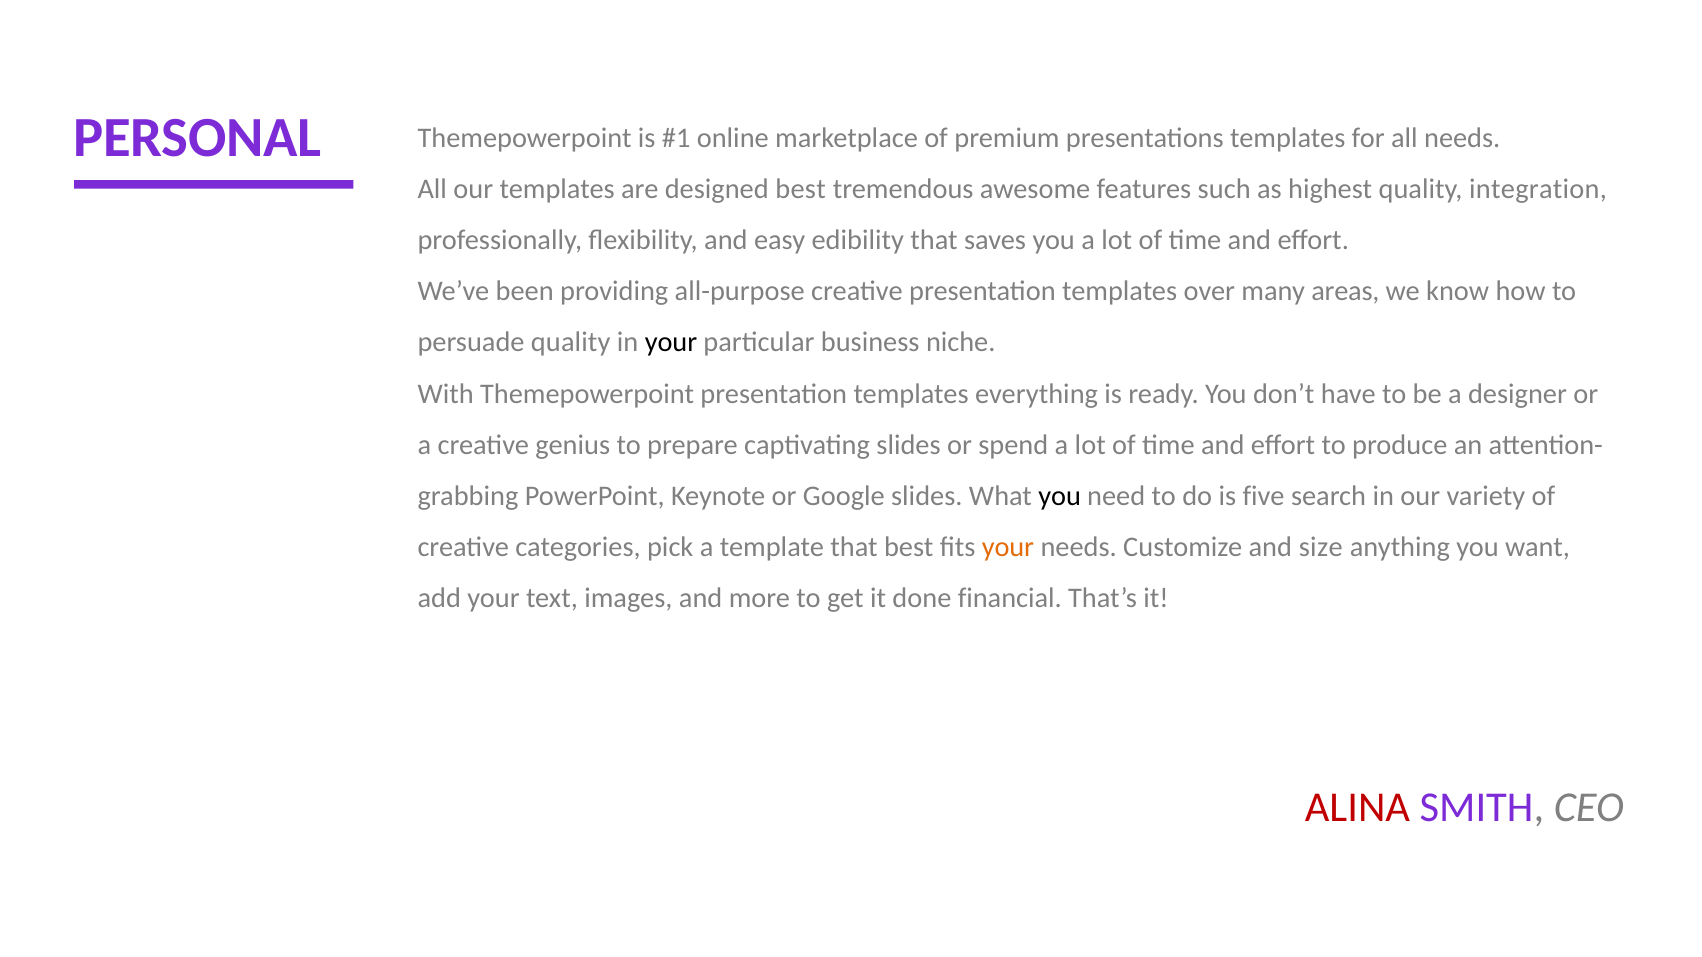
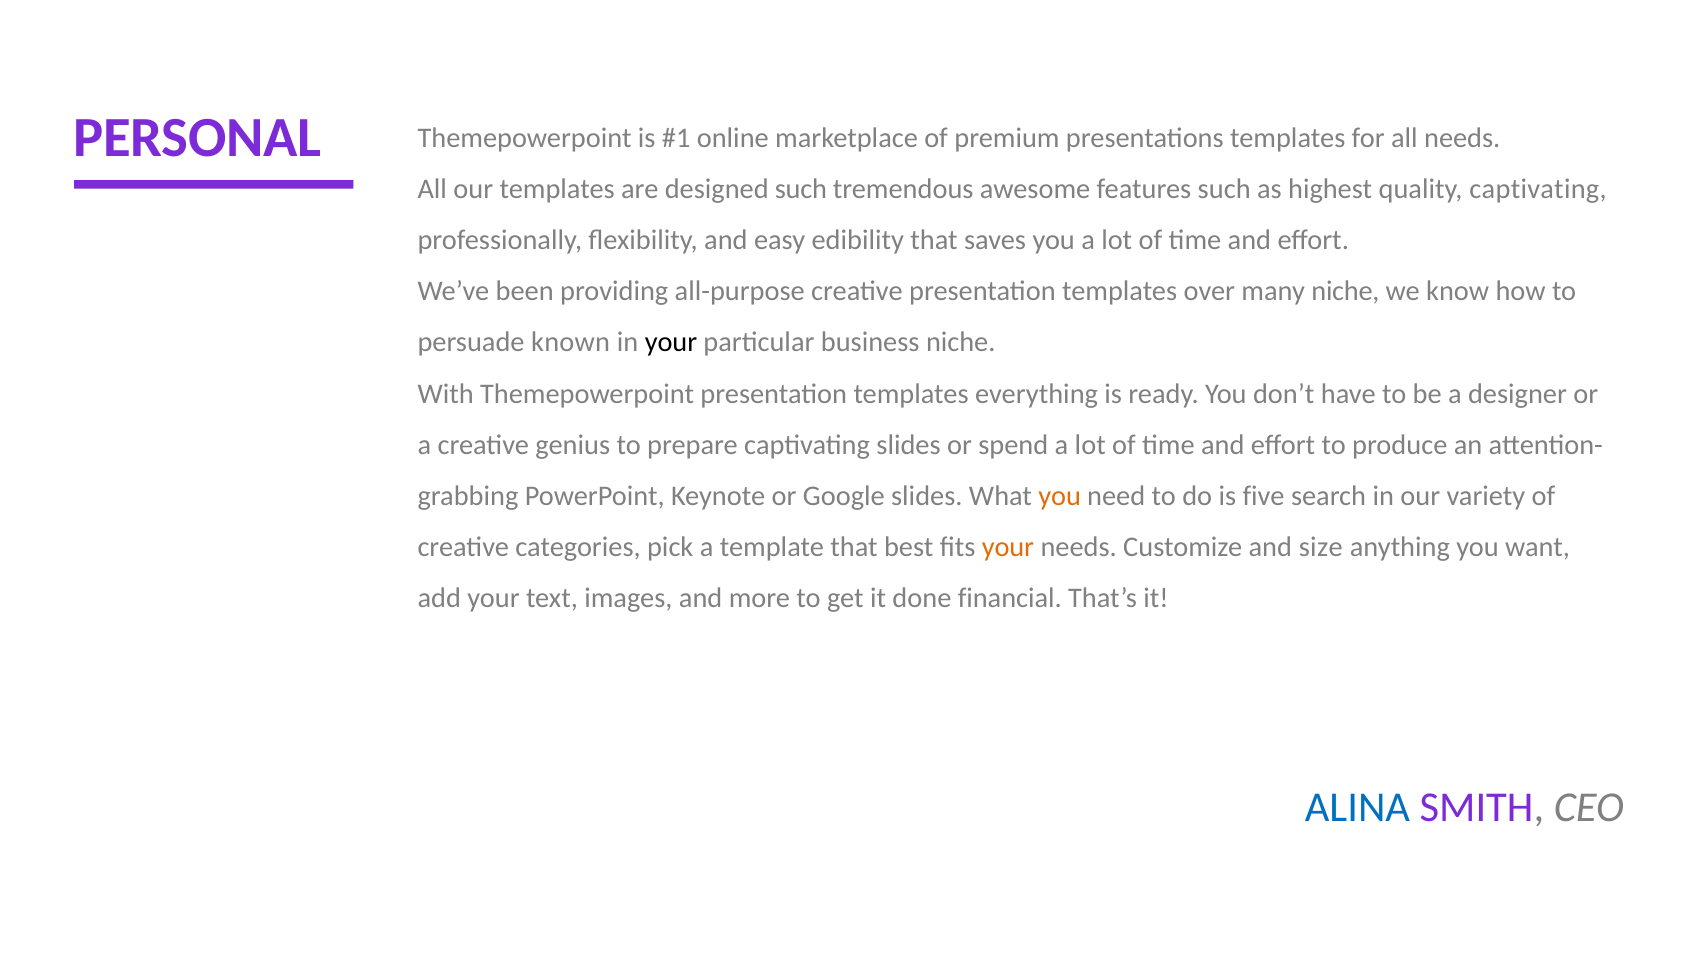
designed best: best -> such
quality integration: integration -> captivating
many areas: areas -> niche
persuade quality: quality -> known
you at (1060, 496) colour: black -> orange
ALINA colour: red -> blue
